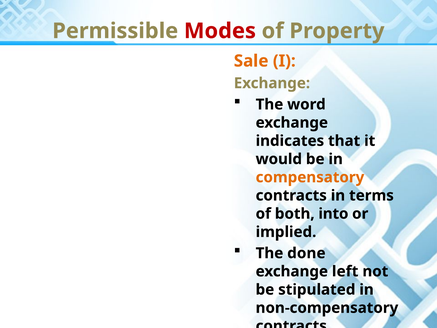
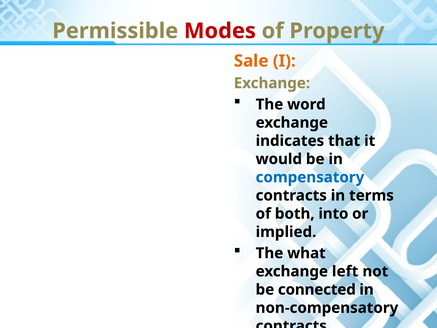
compensatory colour: orange -> blue
done: done -> what
stipulated: stipulated -> connected
